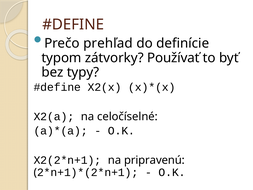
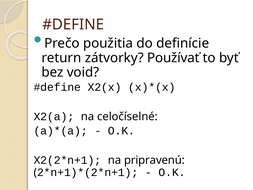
prehľad: prehľad -> použitia
typom: typom -> return
typy: typy -> void
